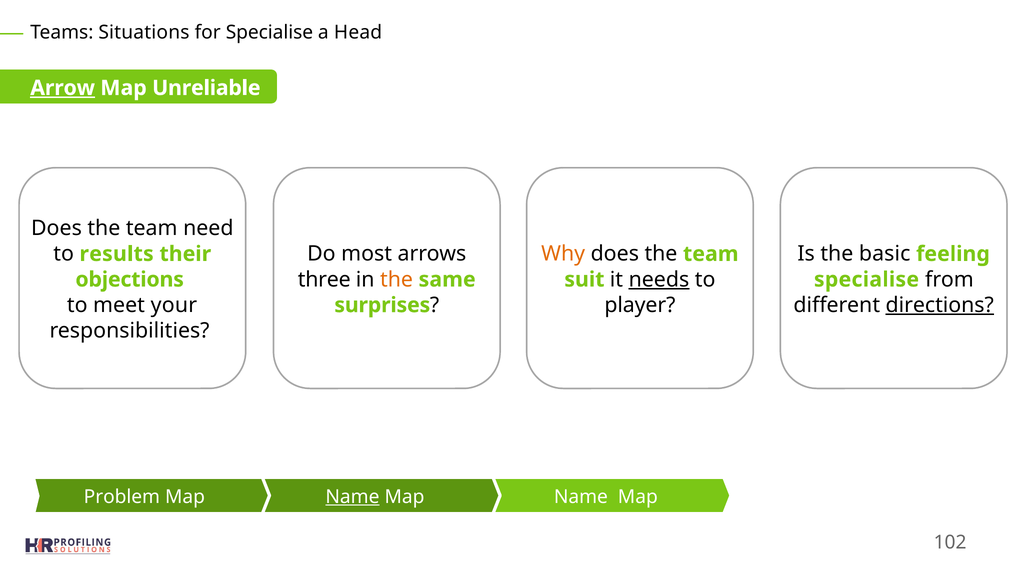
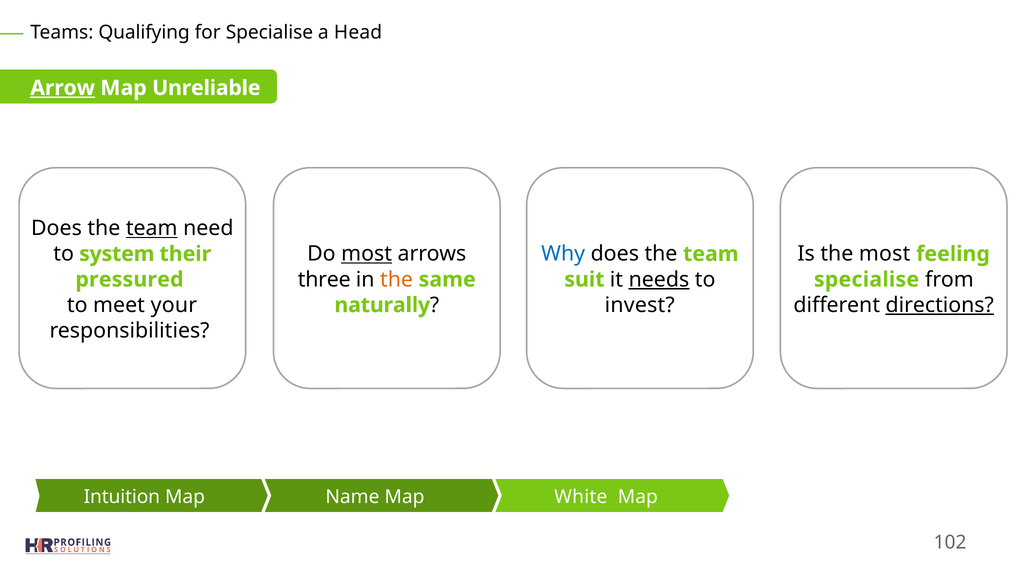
Situations: Situations -> Qualifying
team at (152, 228) underline: none -> present
results: results -> system
most at (367, 254) underline: none -> present
Why colour: orange -> blue
the basic: basic -> most
objections: objections -> pressured
player: player -> invest
surprises: surprises -> naturally
Problem: Problem -> Intuition
Name at (352, 496) underline: present -> none
Name at (581, 496): Name -> White
